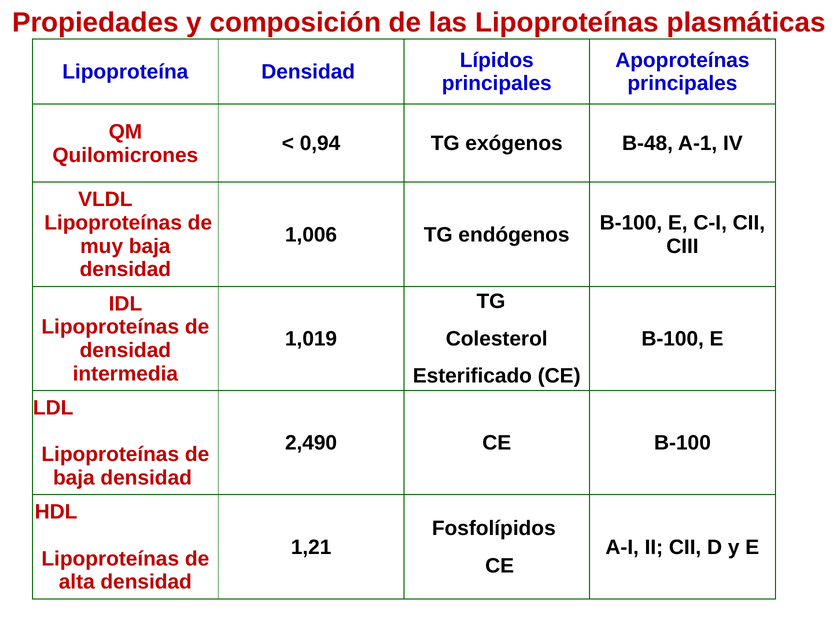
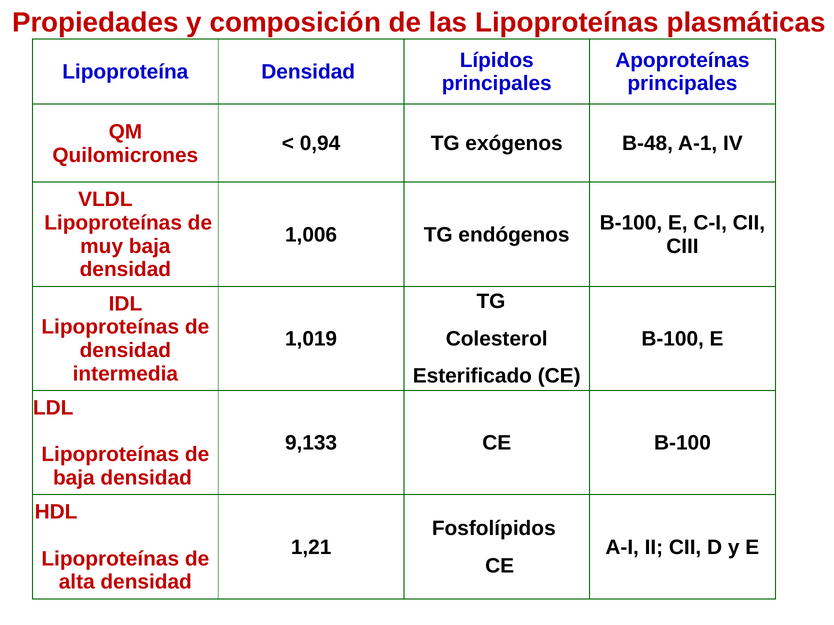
2,490: 2,490 -> 9,133
